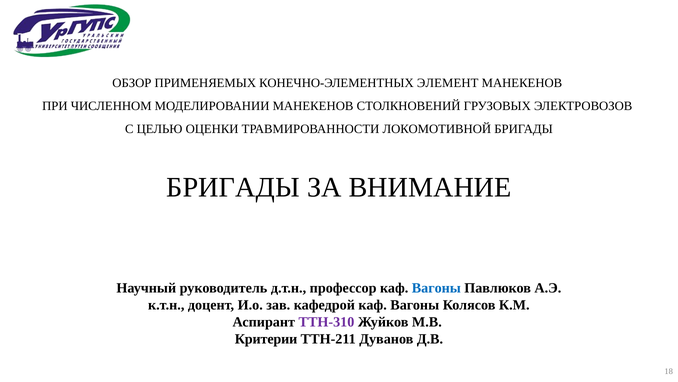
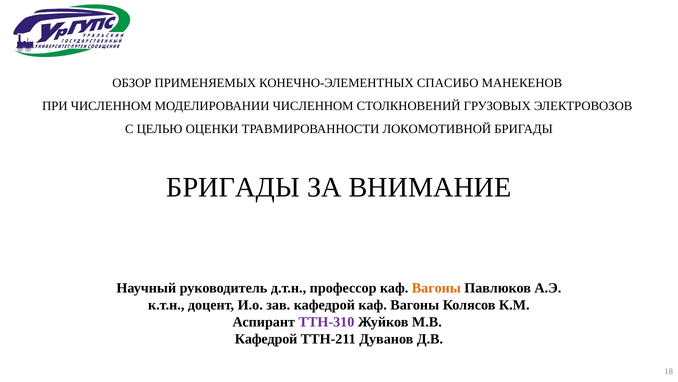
ЭЛЕМЕНТ: ЭЛЕМЕНТ -> СПАСИБО
МОДЕЛИРОВАНИИ МАНЕКЕНОВ: МАНЕКЕНОВ -> ЧИСЛЕННОМ
Вагоны at (436, 287) colour: blue -> orange
Критерии at (266, 338): Критерии -> Кафедрой
